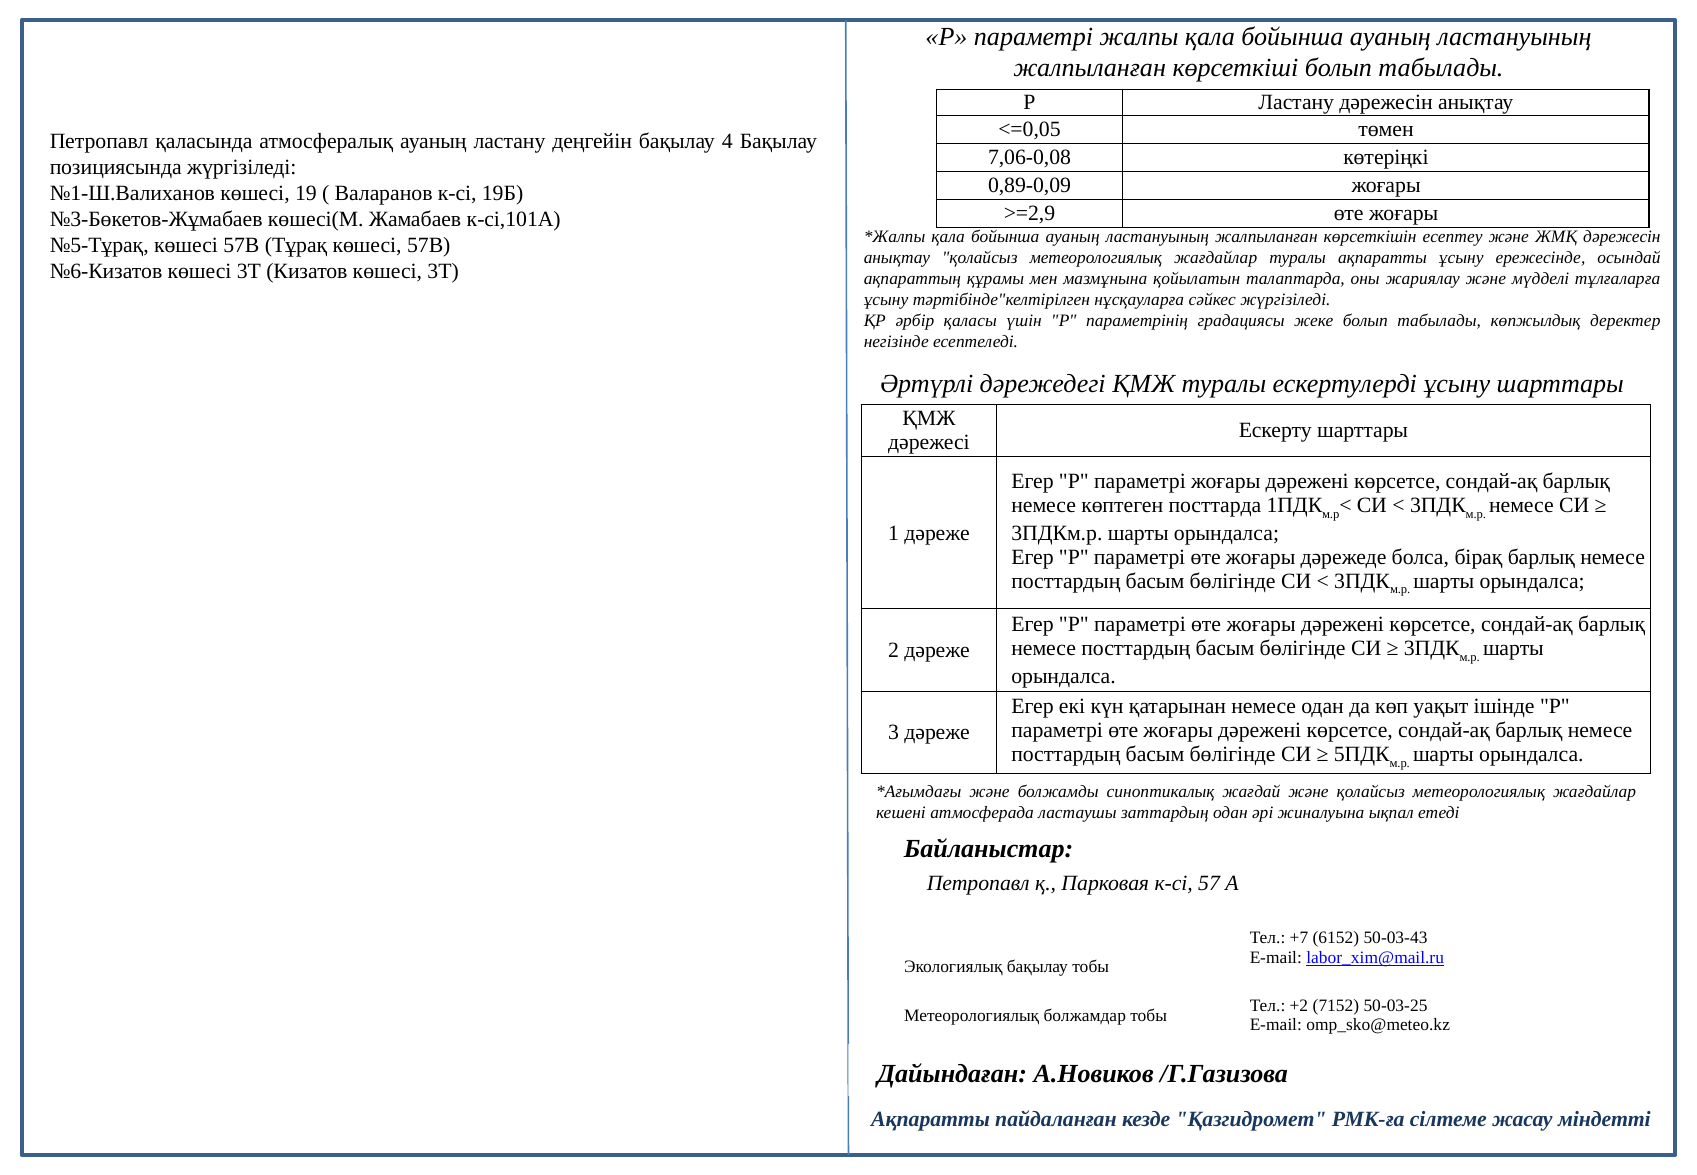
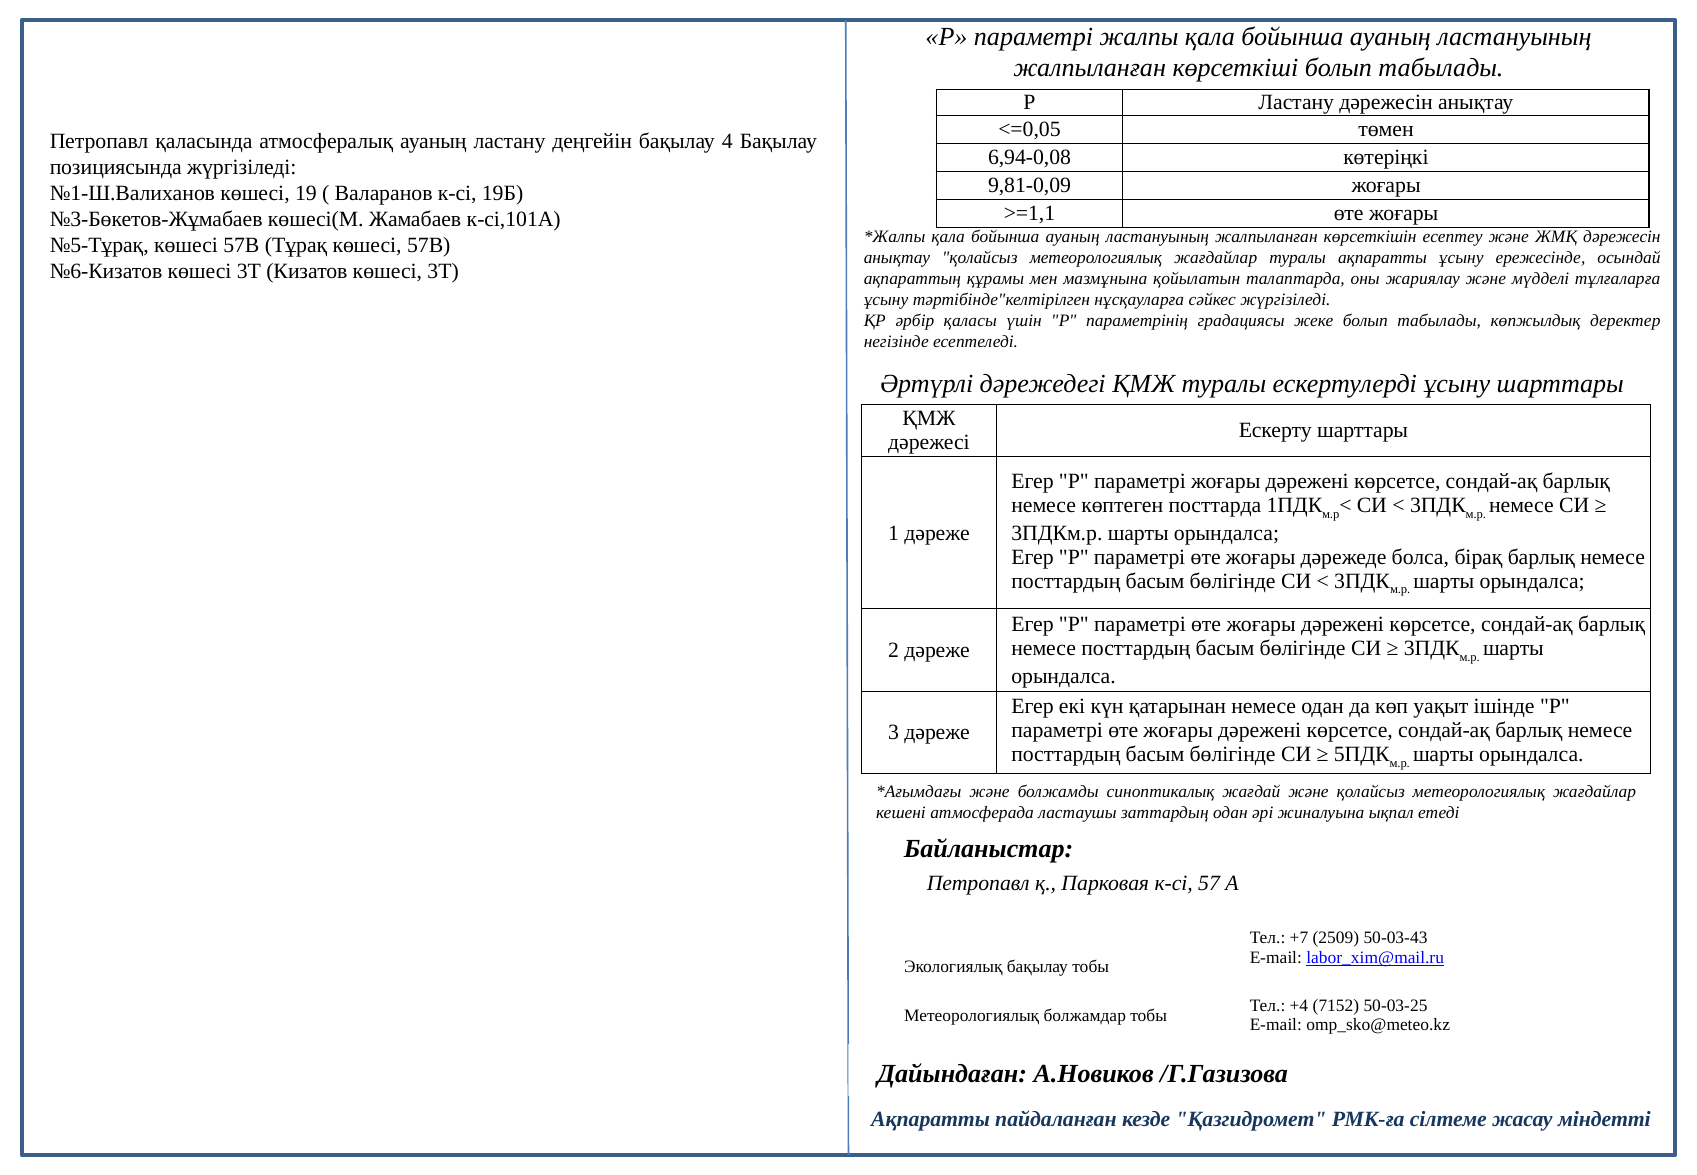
7,06-0,08: 7,06-0,08 -> 6,94-0,08
0,89-0,09: 0,89-0,09 -> 9,81-0,09
>=2,9: >=2,9 -> >=1,1
6152: 6152 -> 2509
+2: +2 -> +4
